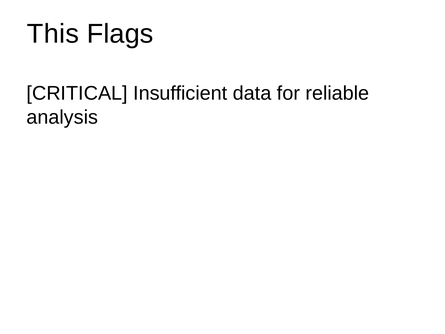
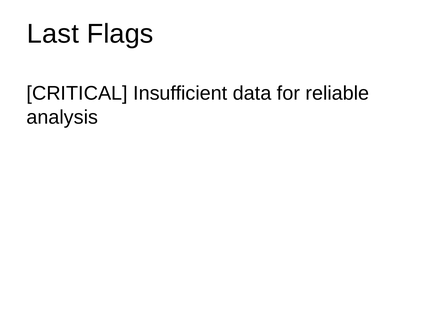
This: This -> Last
